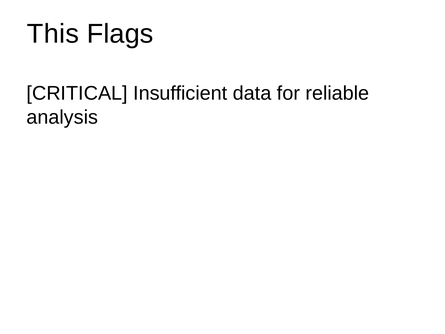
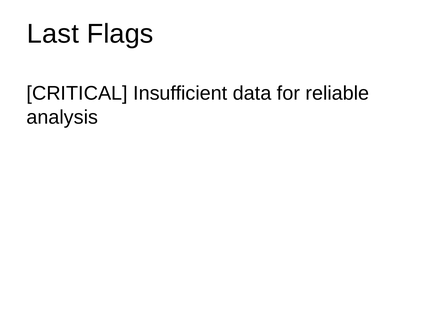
This: This -> Last
